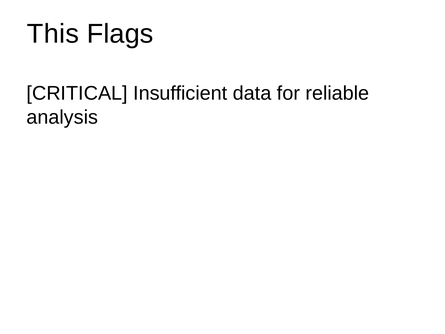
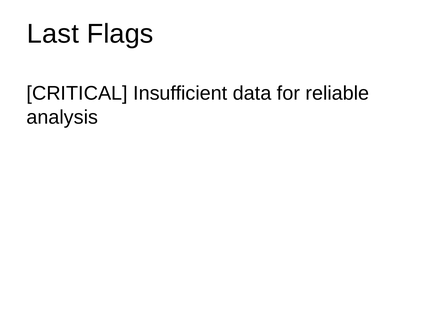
This: This -> Last
